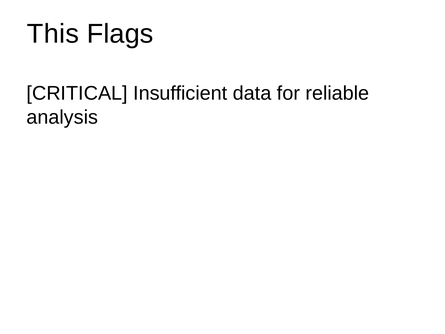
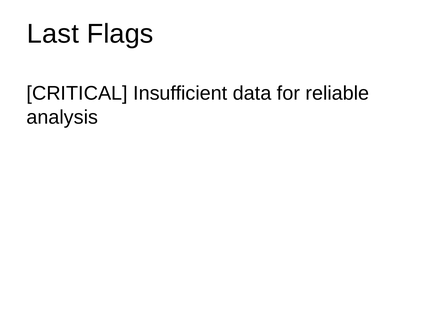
This: This -> Last
